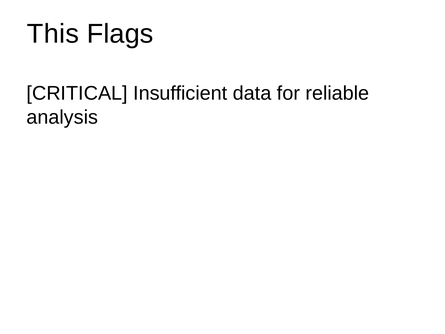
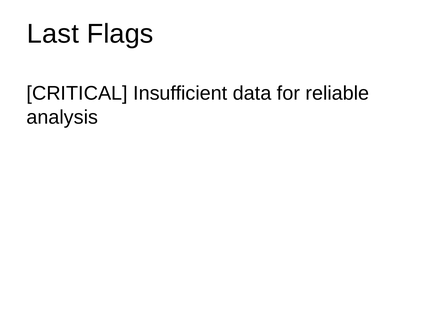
This: This -> Last
